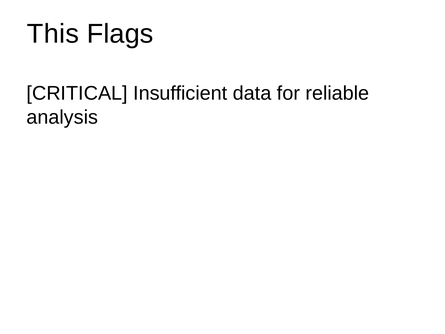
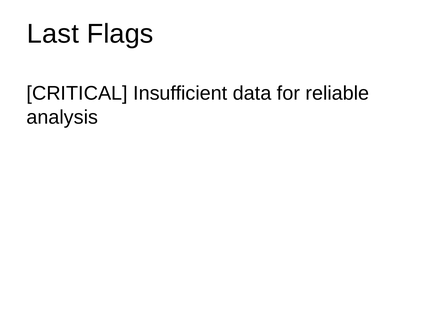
This: This -> Last
